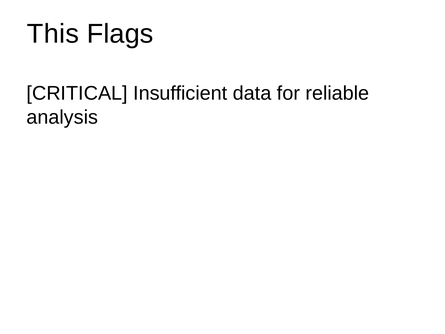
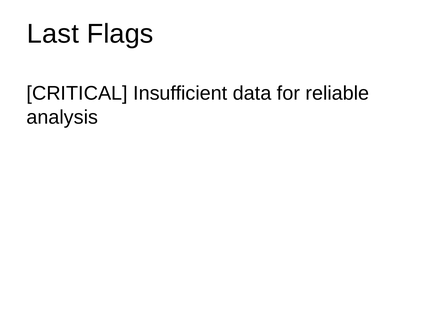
This: This -> Last
